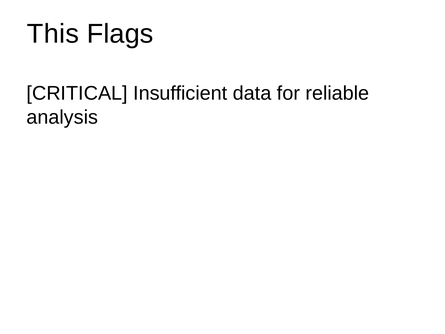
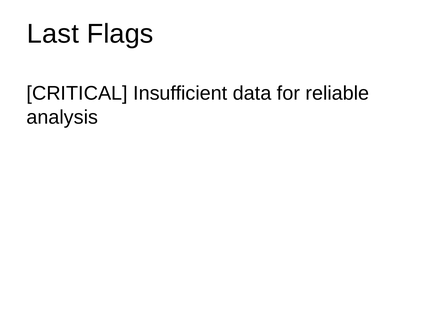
This: This -> Last
